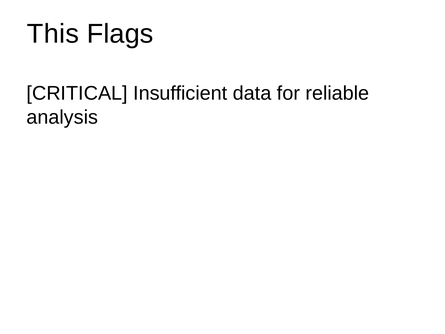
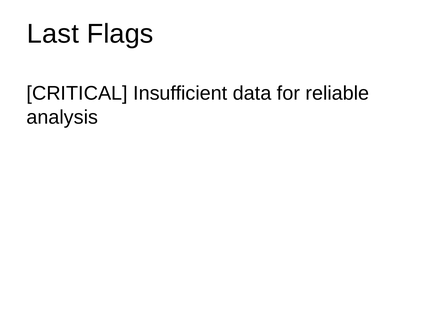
This: This -> Last
